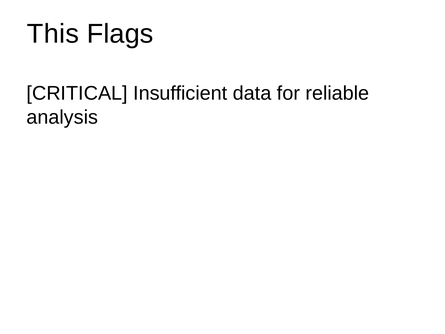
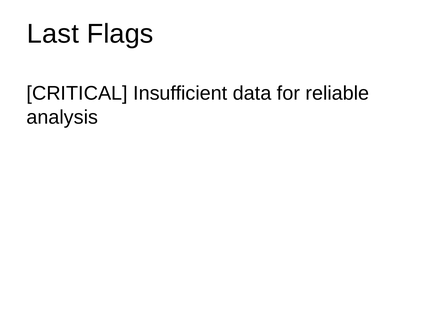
This: This -> Last
